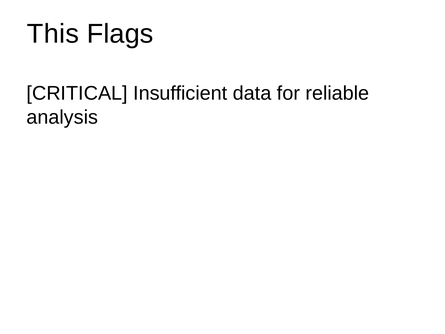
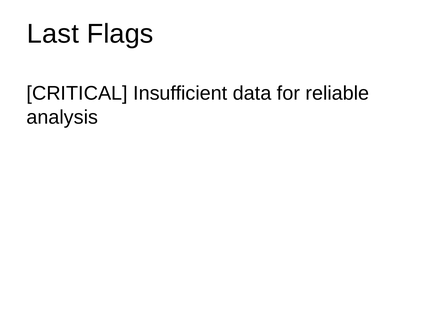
This: This -> Last
